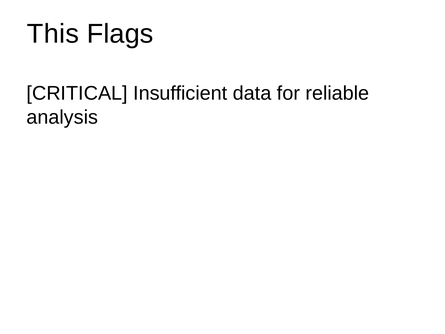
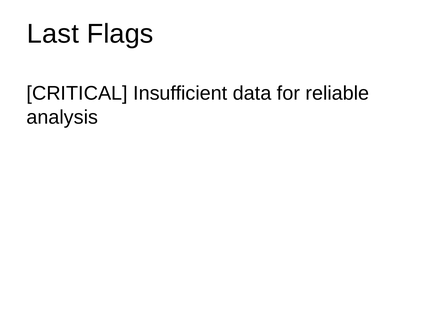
This: This -> Last
